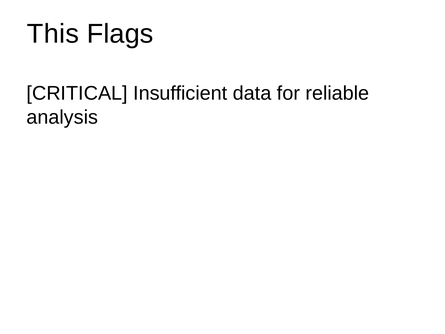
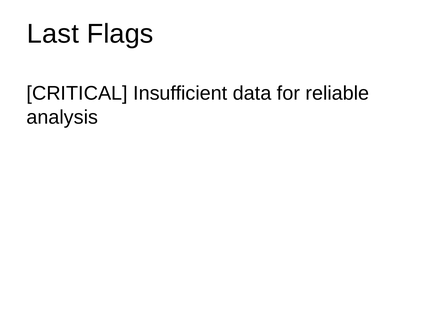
This: This -> Last
